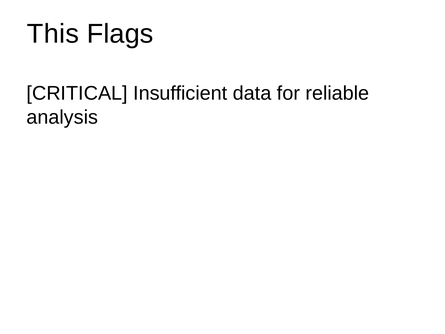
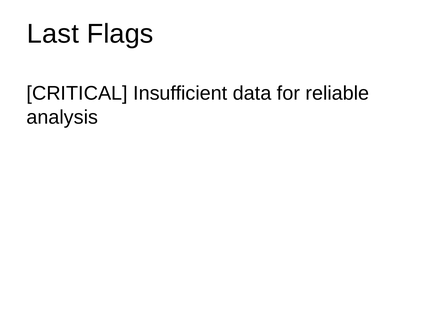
This: This -> Last
